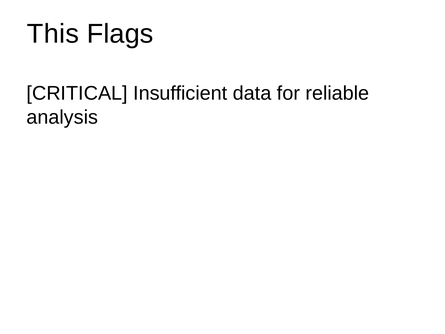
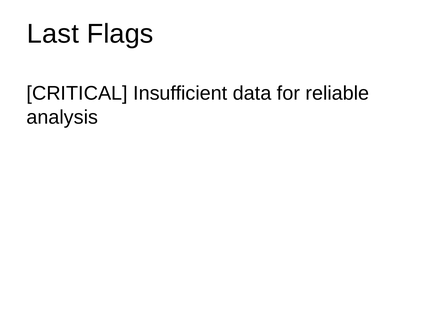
This: This -> Last
